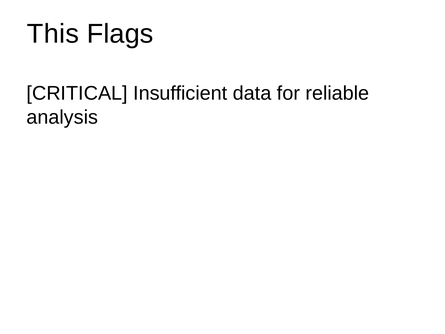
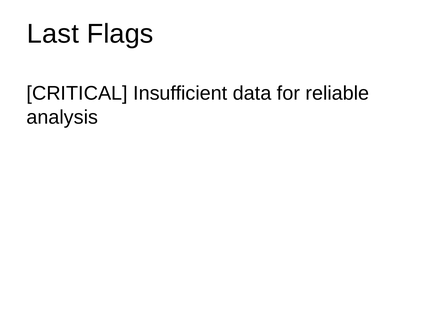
This: This -> Last
